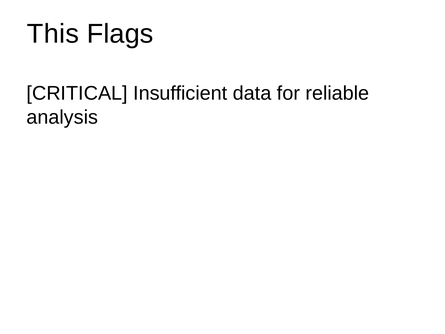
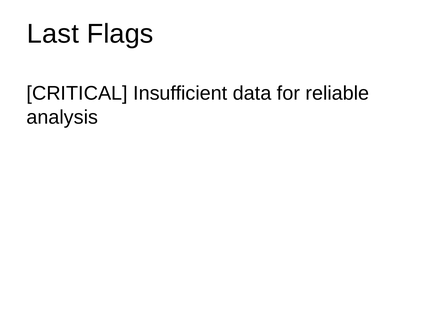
This: This -> Last
